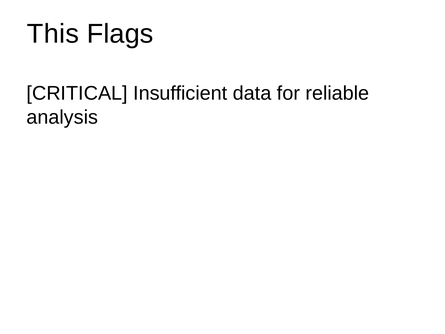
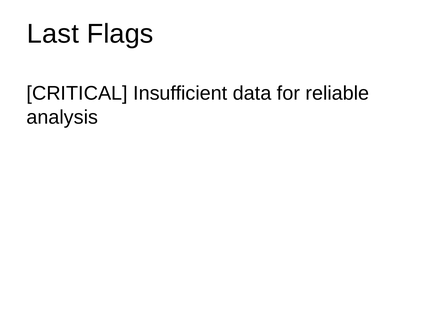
This: This -> Last
